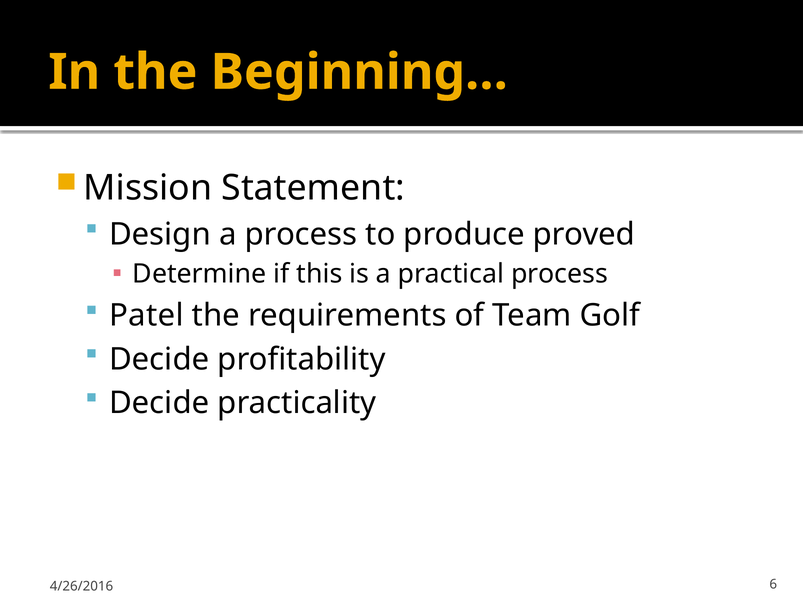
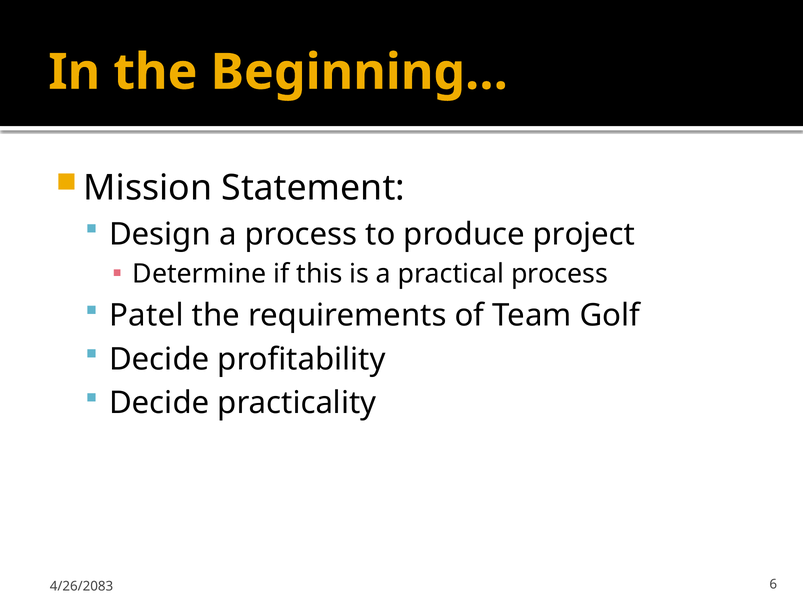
proved: proved -> project
4/26/2016: 4/26/2016 -> 4/26/2083
